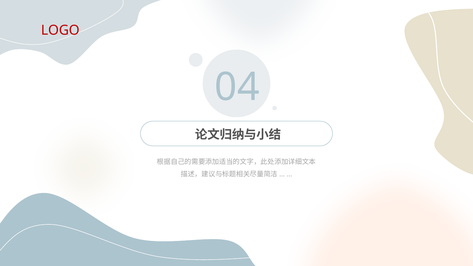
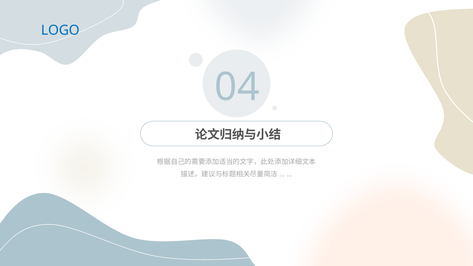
LOGO colour: red -> blue
